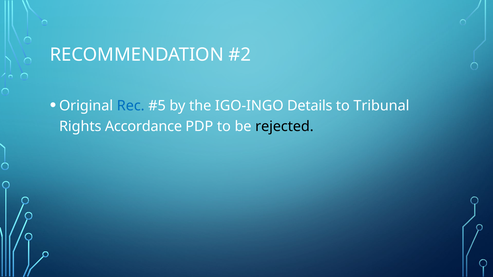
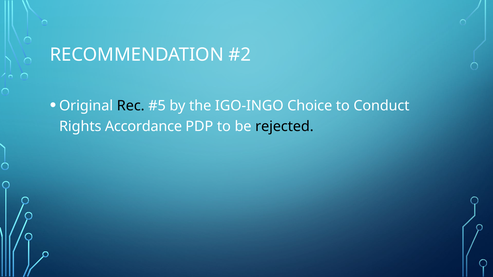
Rec colour: blue -> black
Details: Details -> Choice
Tribunal: Tribunal -> Conduct
